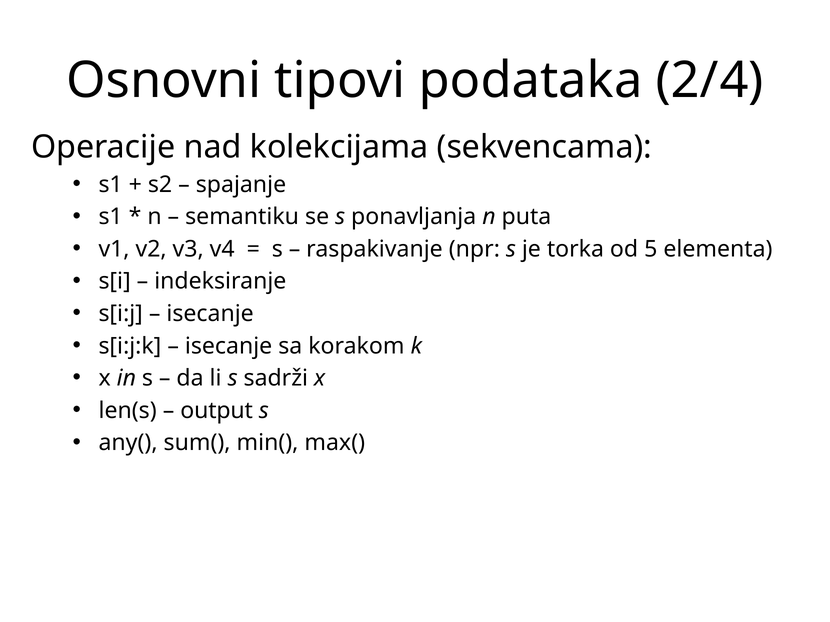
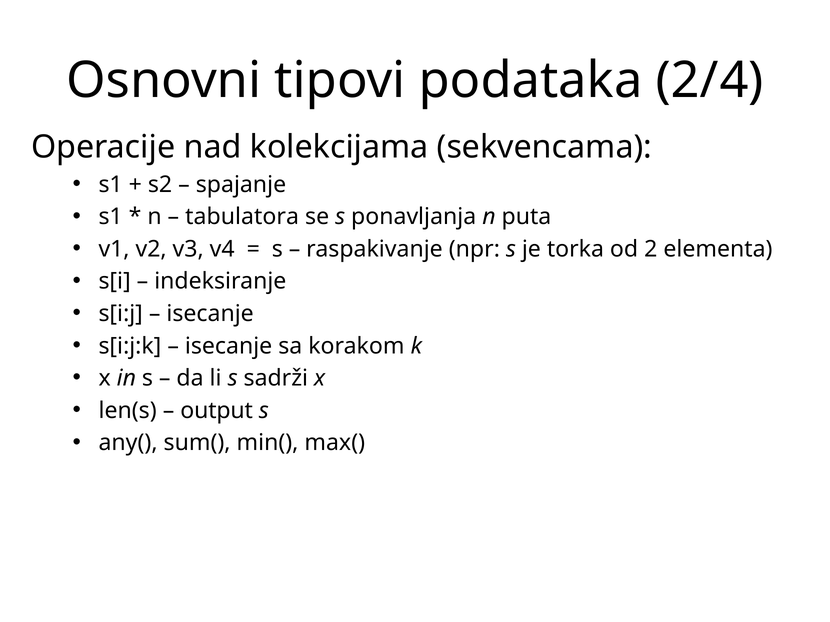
semantiku: semantiku -> tabulatora
5: 5 -> 2
